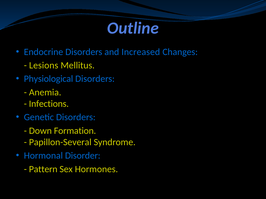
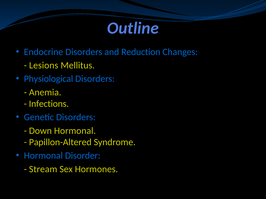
Increased: Increased -> Reduction
Down Formation: Formation -> Hormonal
Papillon-Several: Papillon-Several -> Papillon-Altered
Pattern: Pattern -> Stream
